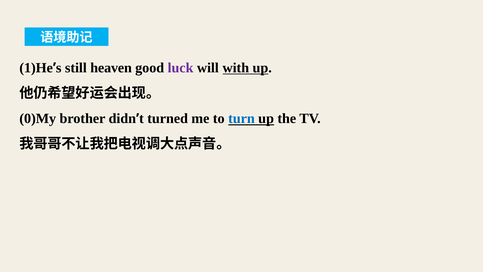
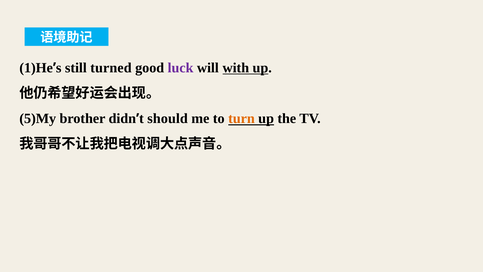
heaven: heaven -> turned
0)My: 0)My -> 5)My
turned: turned -> should
turn colour: blue -> orange
